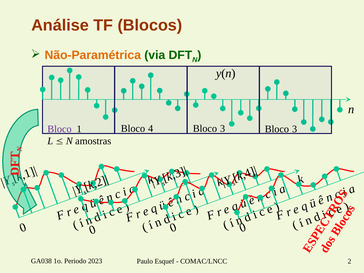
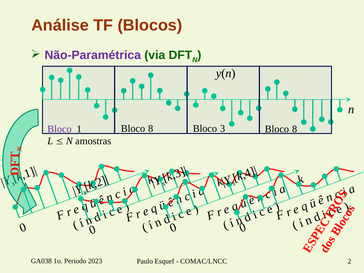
Não-Paramétrica colour: orange -> purple
4 at (151, 129): 4 -> 8
3 at (295, 129): 3 -> 8
